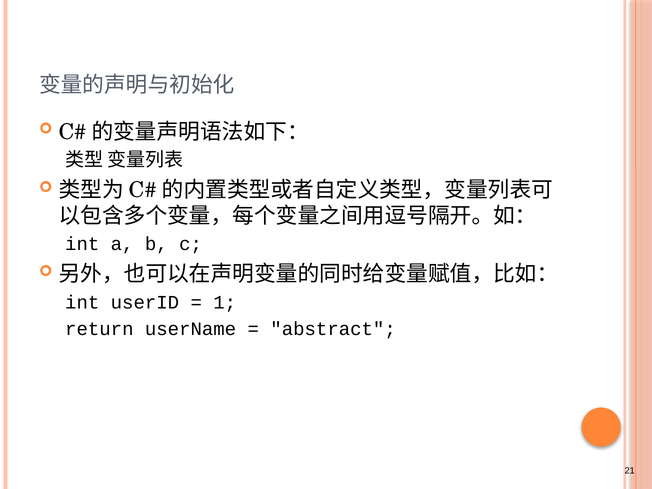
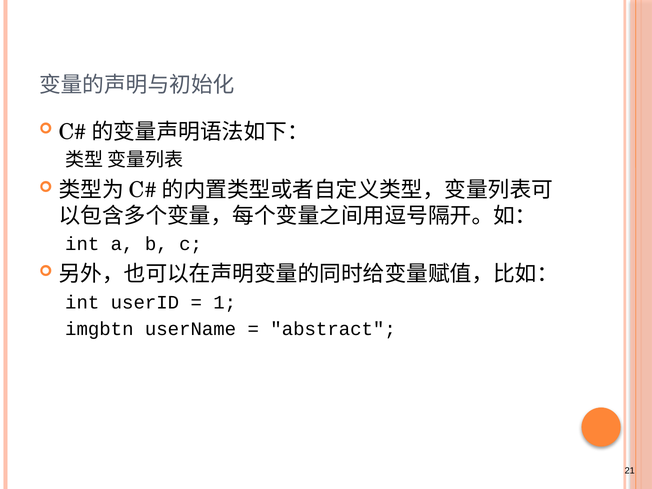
return: return -> imgbtn
